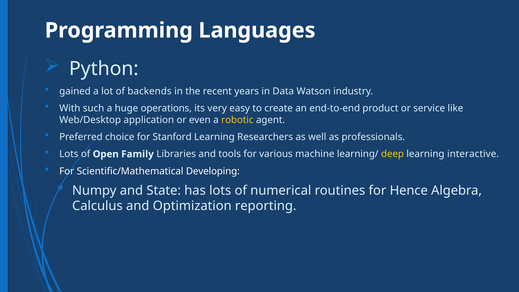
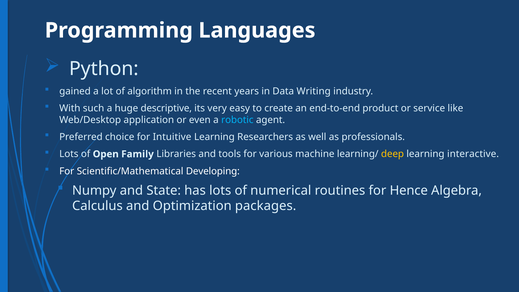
backends: backends -> algorithm
Watson: Watson -> Writing
operations: operations -> descriptive
robotic colour: yellow -> light blue
Stanford: Stanford -> Intuitive
reporting: reporting -> packages
